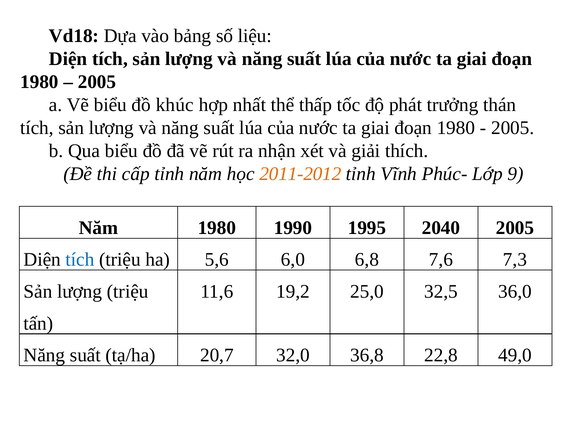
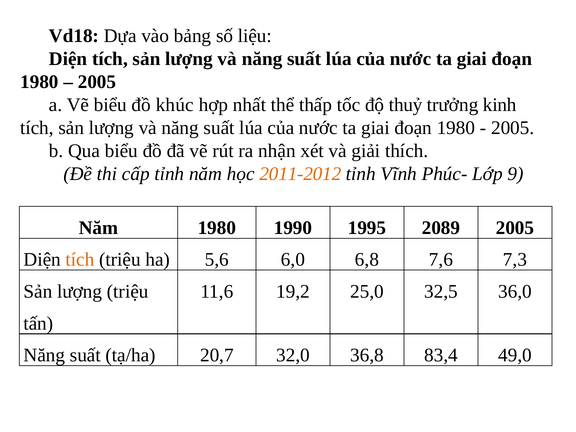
phát: phát -> thuỷ
thán: thán -> kinh
2040: 2040 -> 2089
tích at (80, 260) colour: blue -> orange
22,8: 22,8 -> 83,4
